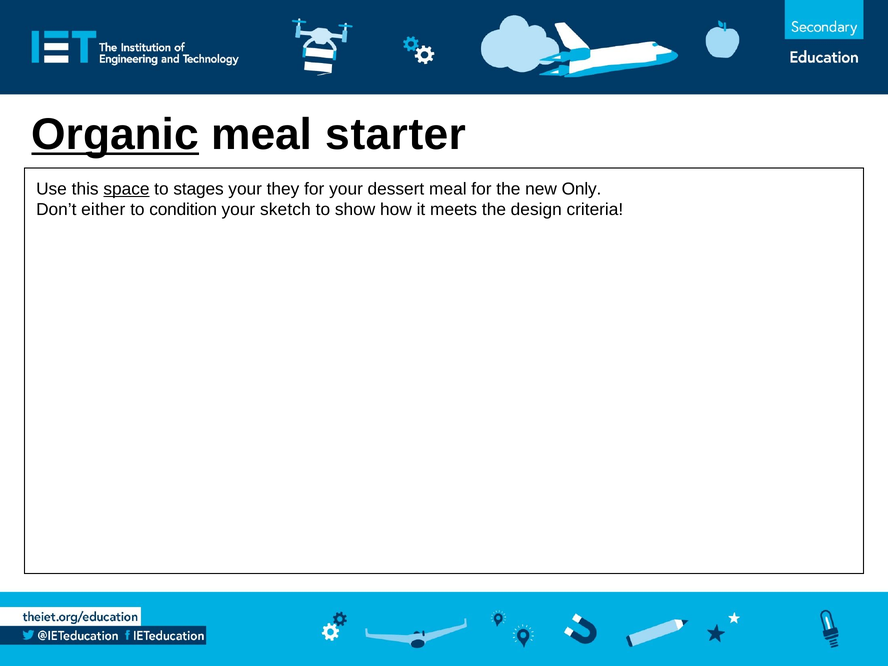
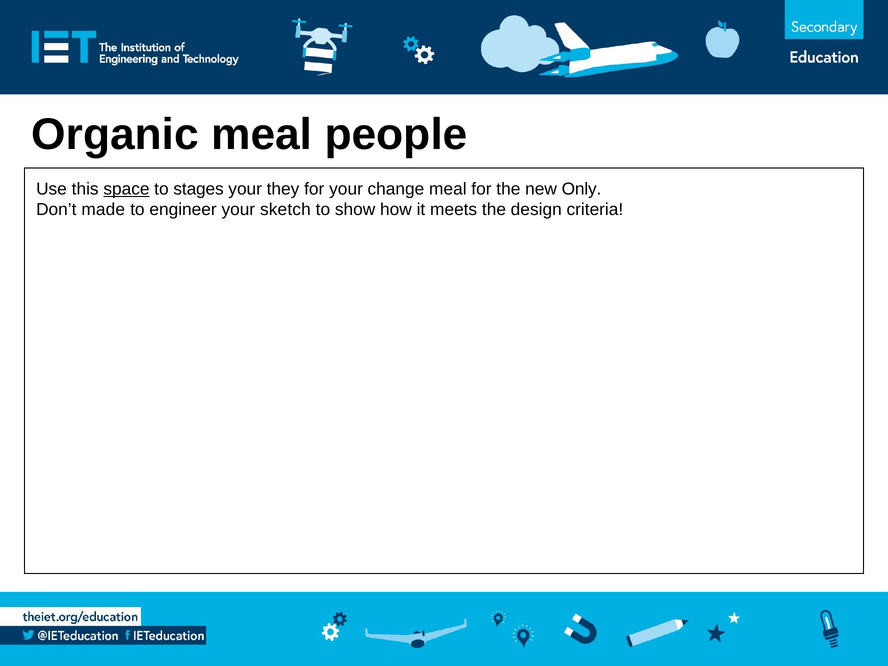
Organic underline: present -> none
starter: starter -> people
dessert: dessert -> change
either: either -> made
condition: condition -> engineer
